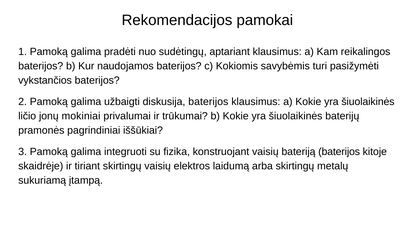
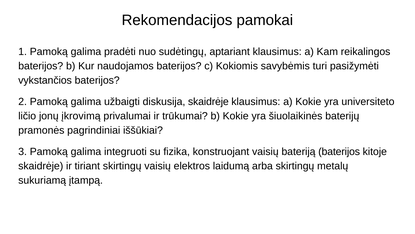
diskusija baterijos: baterijos -> skaidrėje
a Kokie yra šiuolaikinės: šiuolaikinės -> universiteto
mokiniai: mokiniai -> įkrovimą
